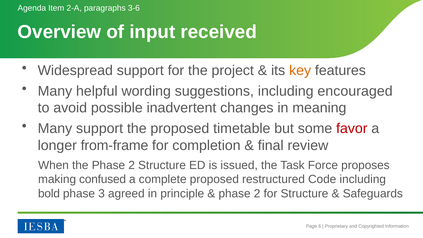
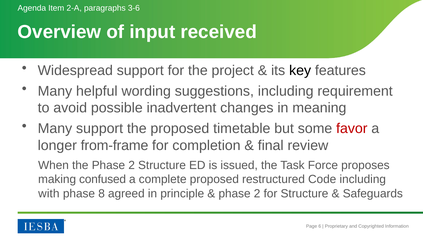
key colour: orange -> black
encouraged: encouraged -> requirement
bold: bold -> with
3: 3 -> 8
